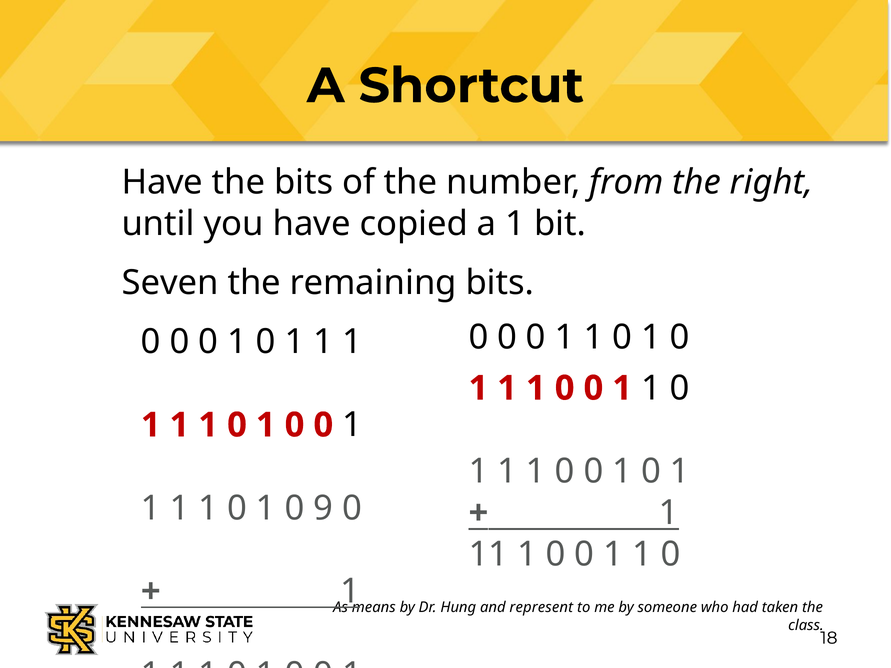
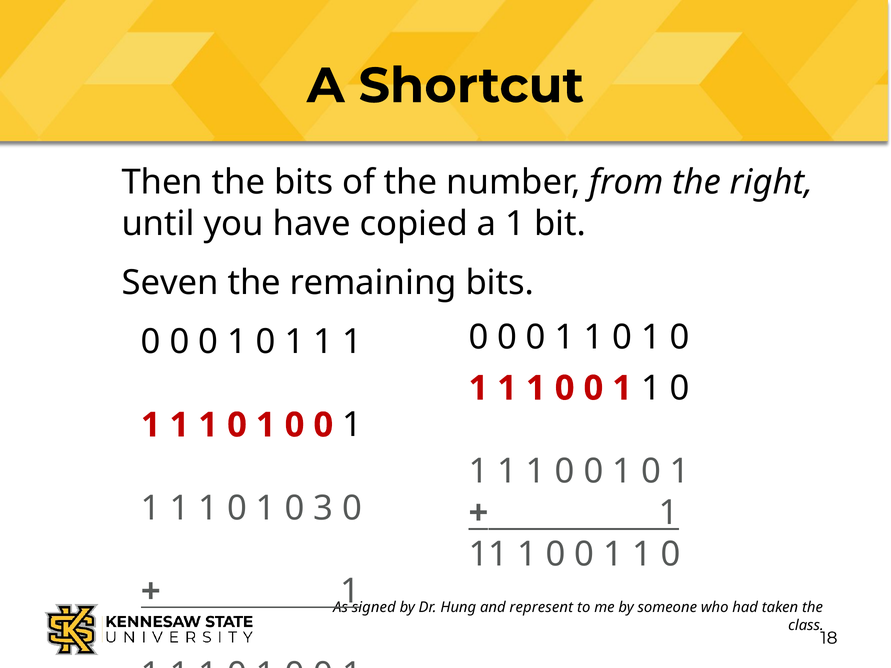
Have at (162, 182): Have -> Then
9: 9 -> 3
means: means -> signed
